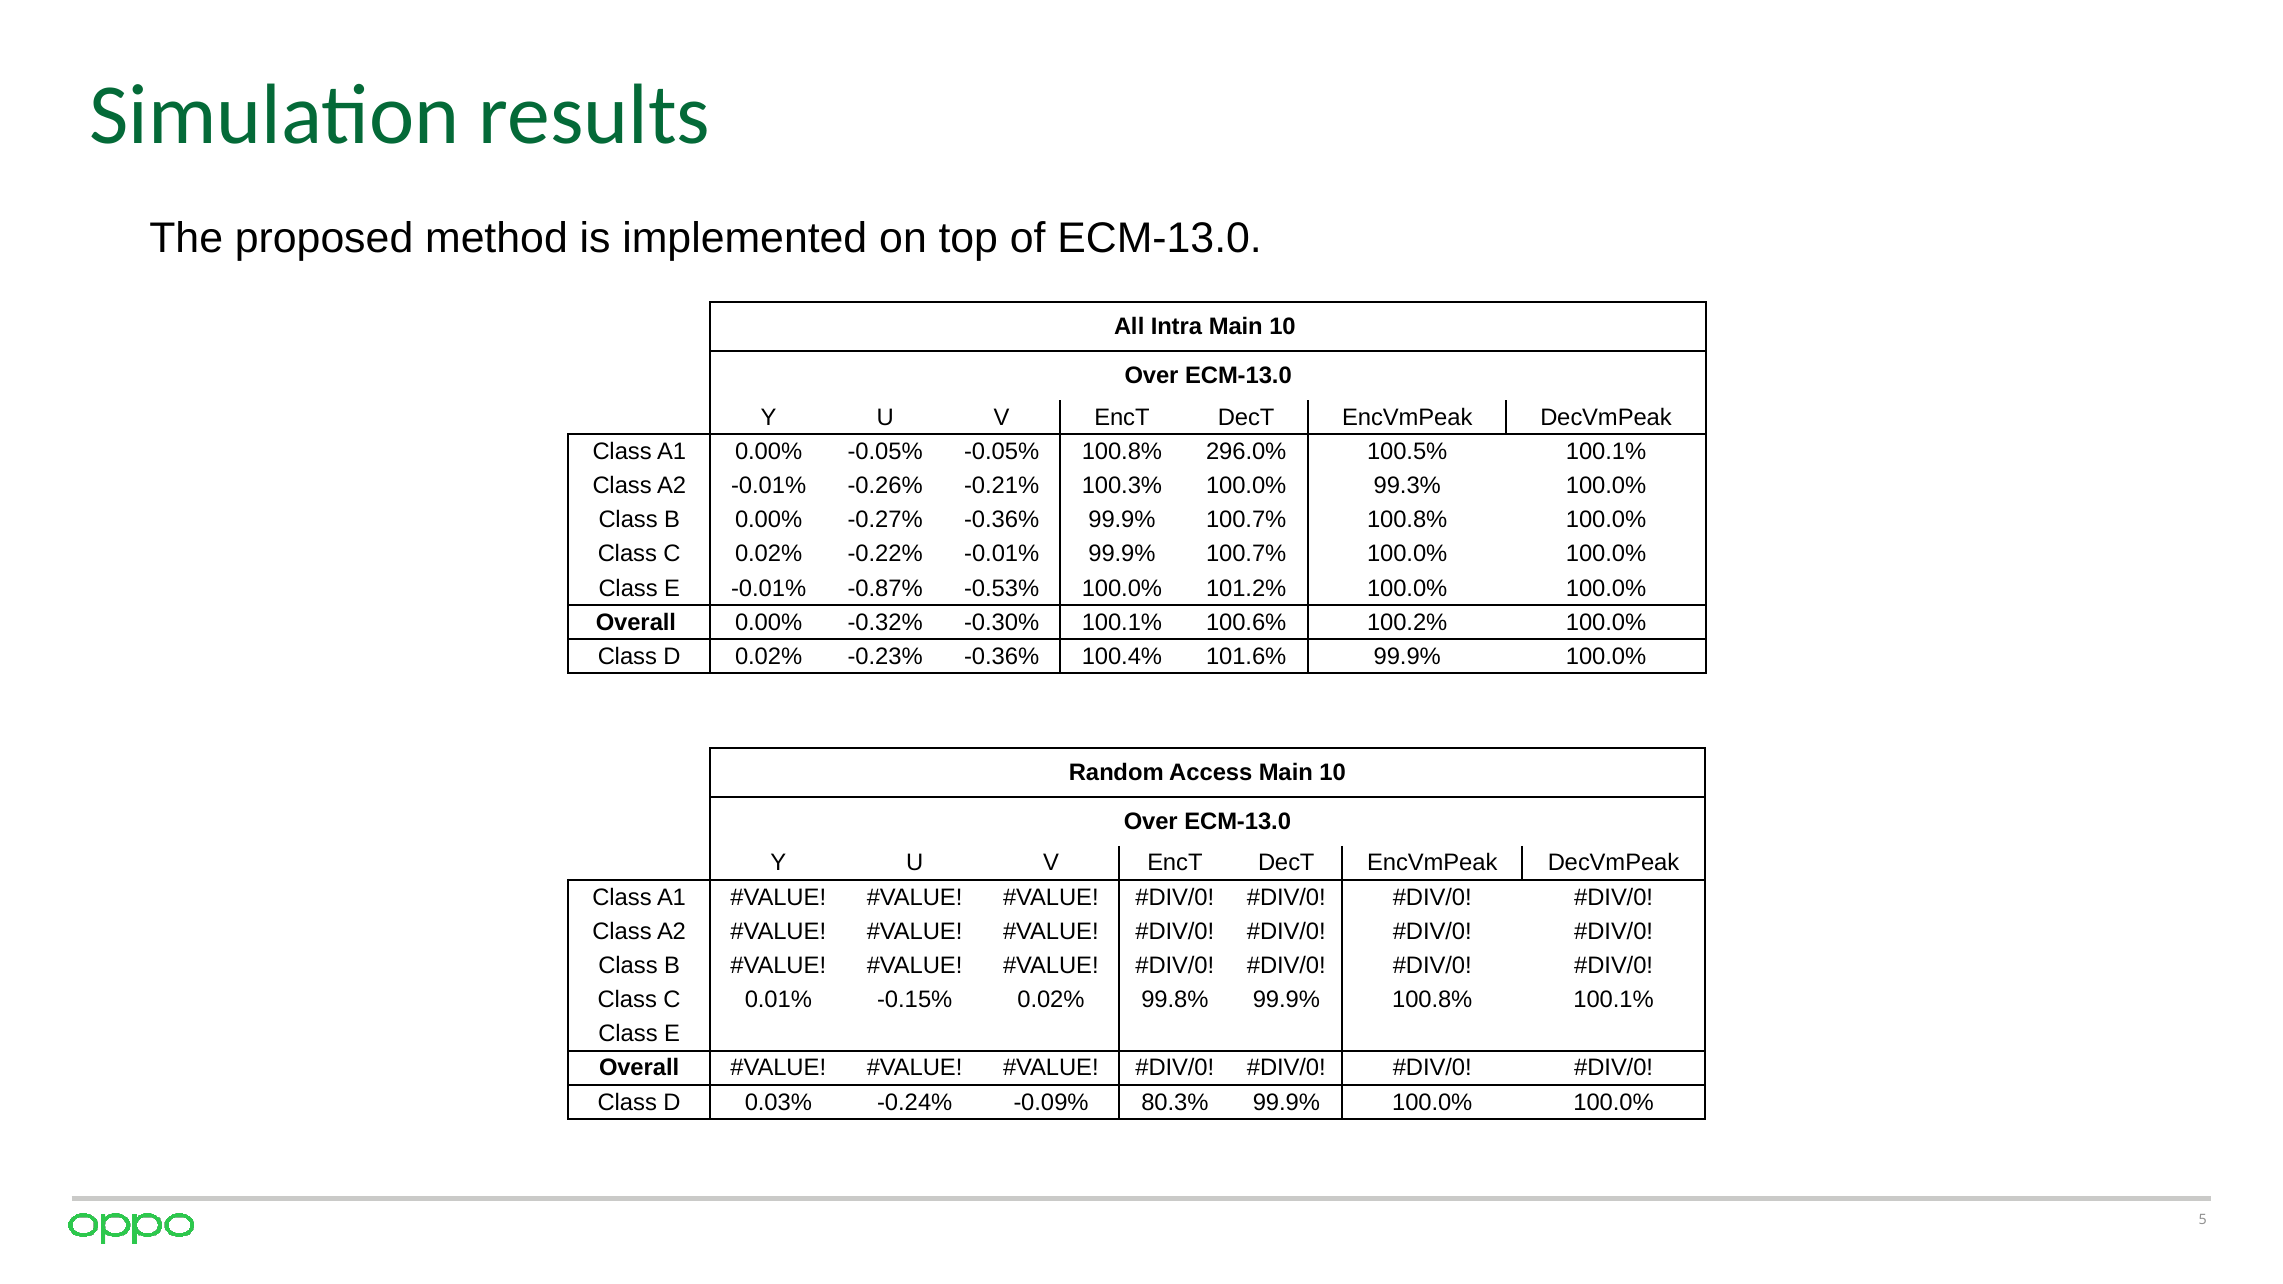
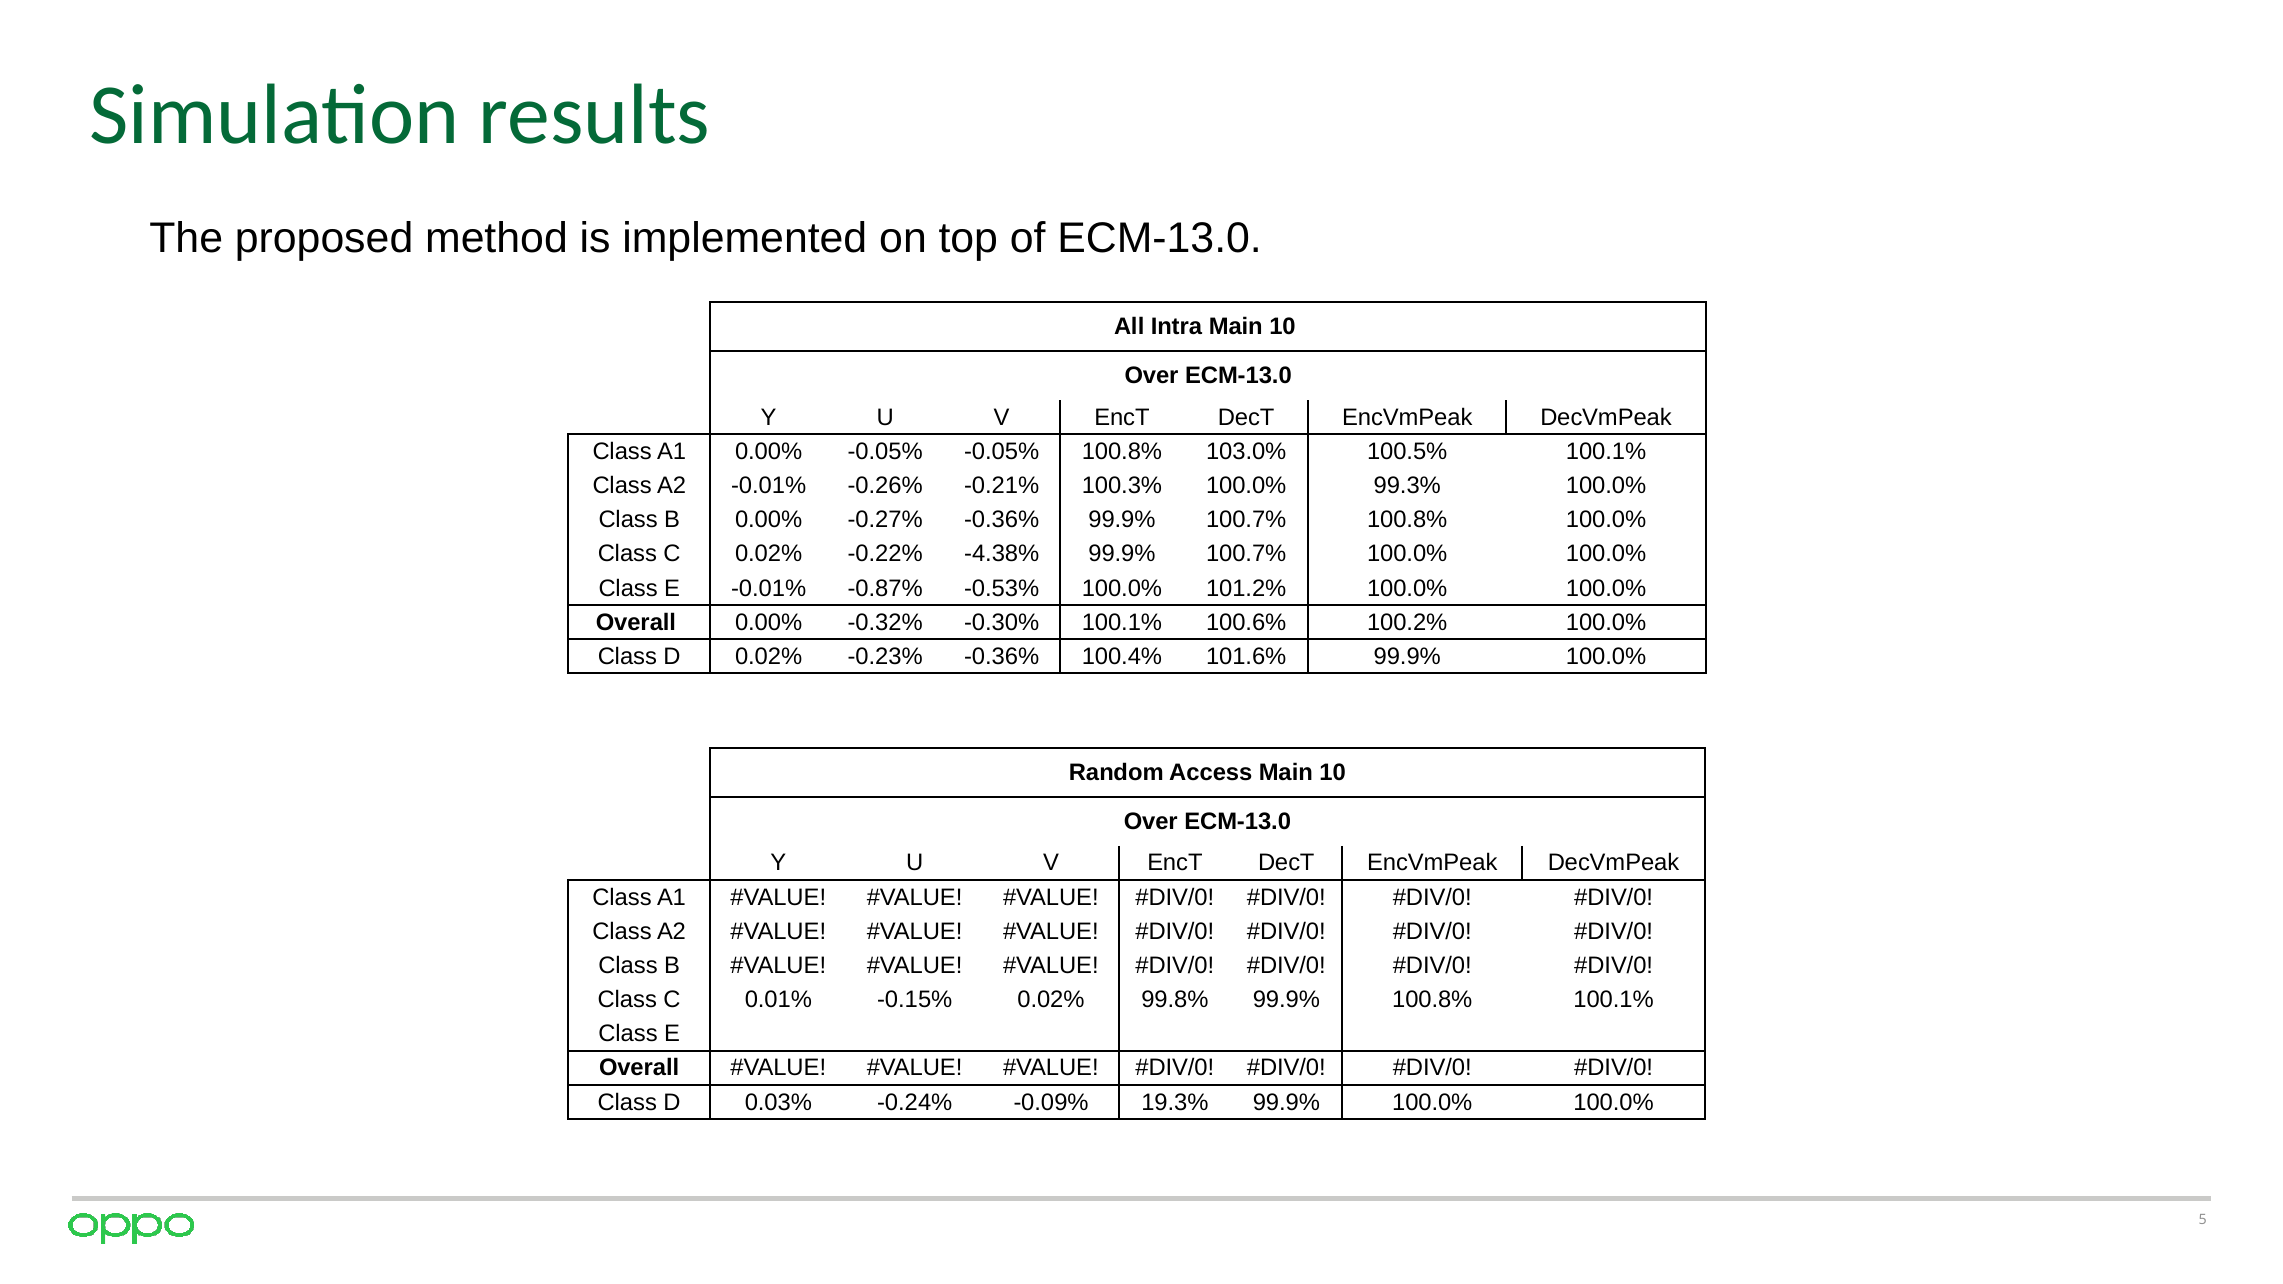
296.0%: 296.0% -> 103.0%
-0.22% -0.01%: -0.01% -> -4.38%
80.3%: 80.3% -> 19.3%
